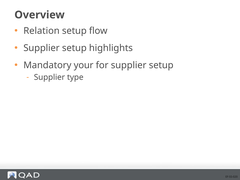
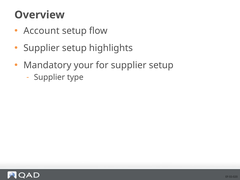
Relation: Relation -> Account
